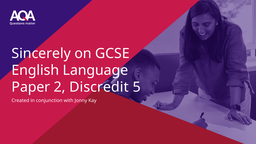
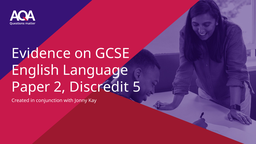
Sincerely: Sincerely -> Evidence
